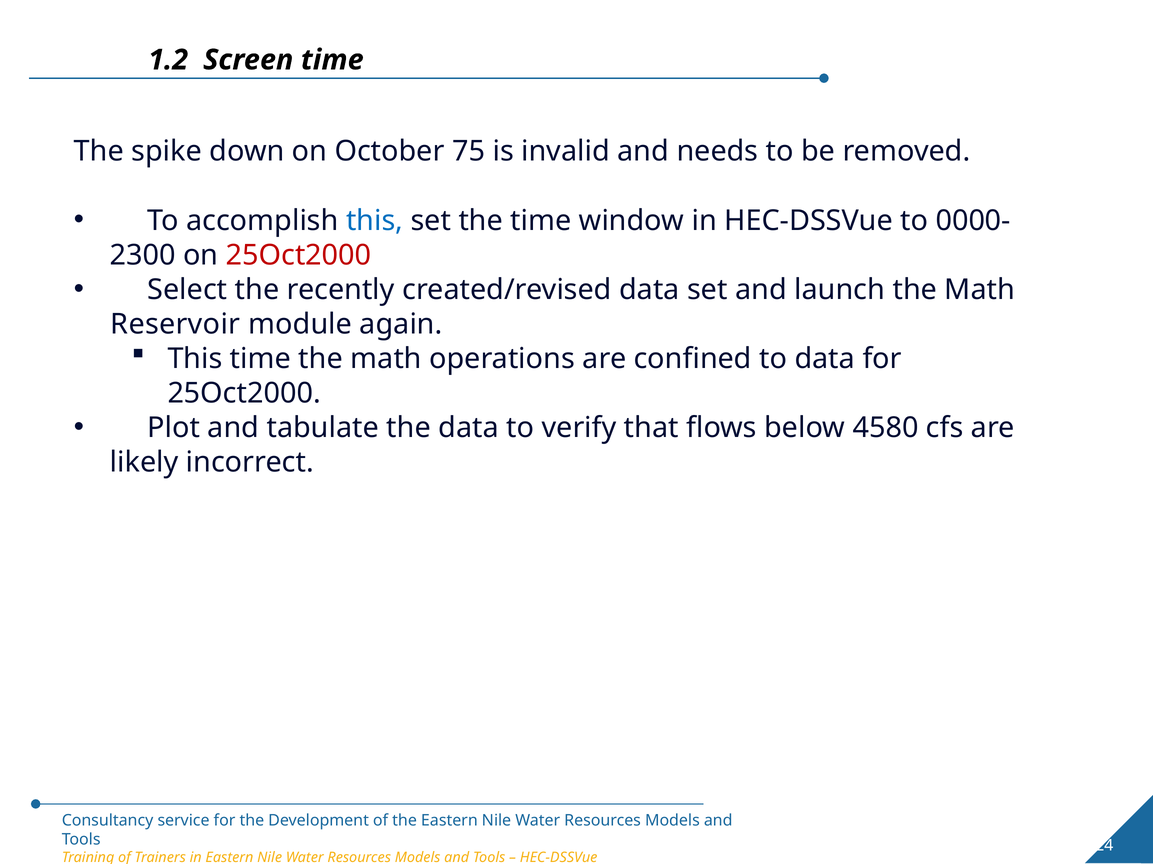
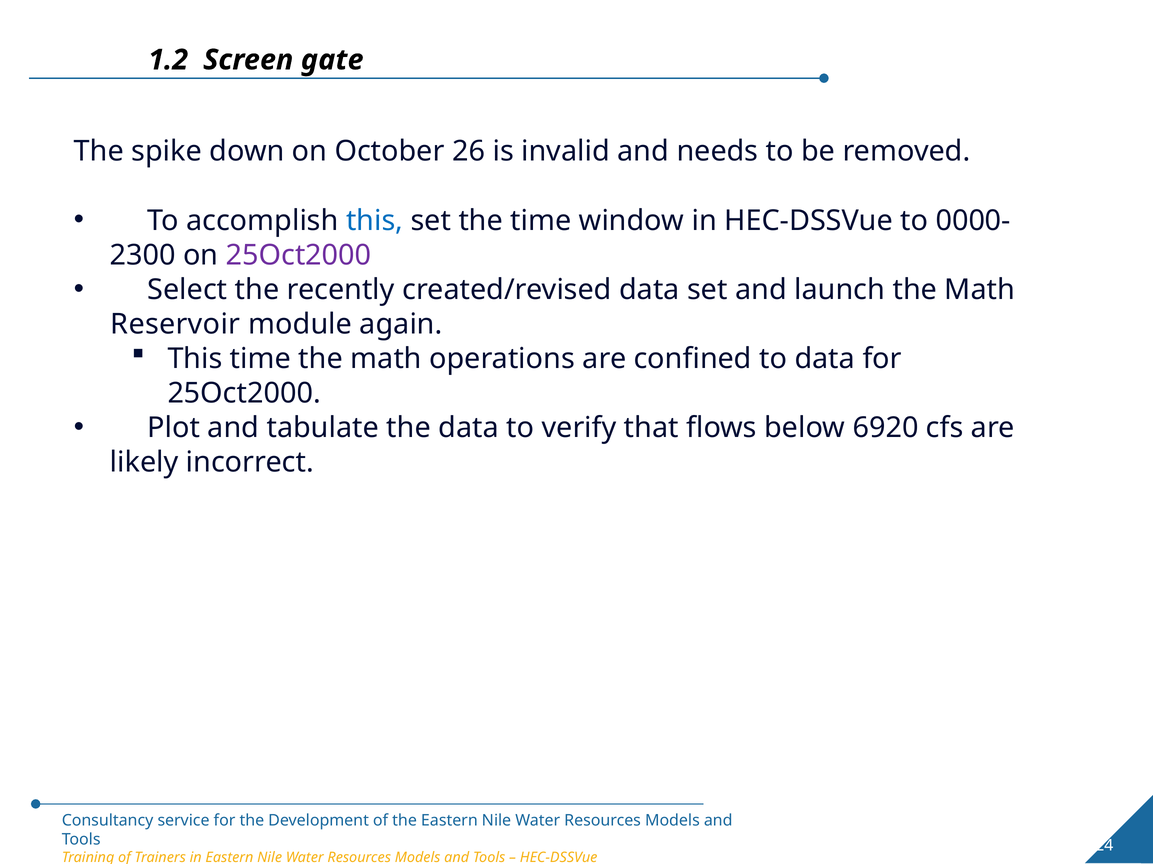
Screen time: time -> gate
75: 75 -> 26
25Oct2000 at (299, 255) colour: red -> purple
4580: 4580 -> 6920
